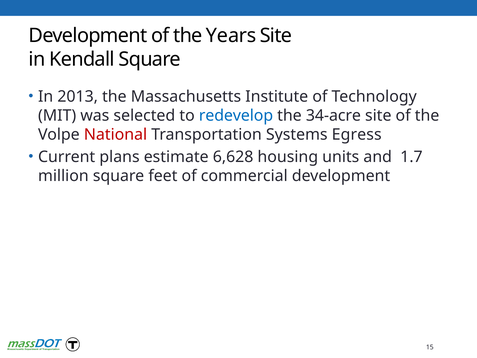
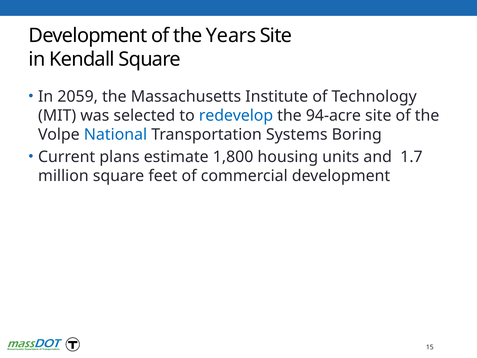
2013: 2013 -> 2059
34-acre: 34-acre -> 94-acre
National colour: red -> blue
Egress: Egress -> Boring
6,628: 6,628 -> 1,800
